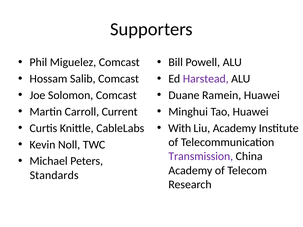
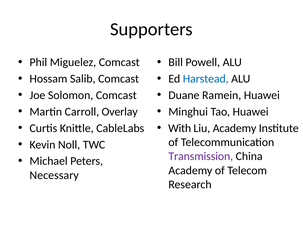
Harstead colour: purple -> blue
Current: Current -> Overlay
Standards: Standards -> Necessary
